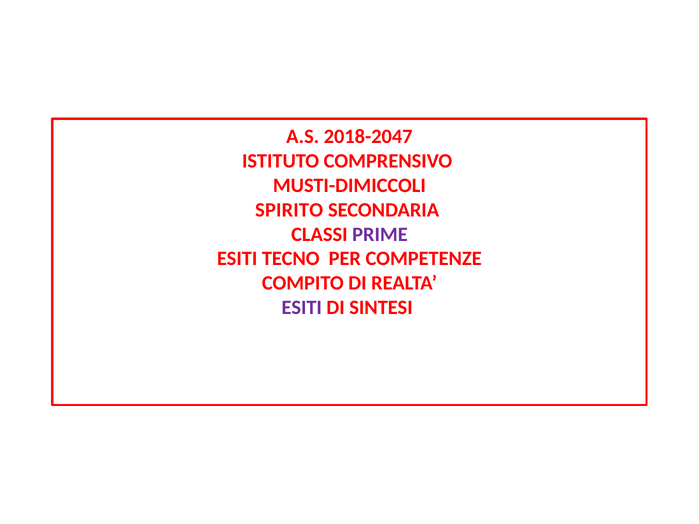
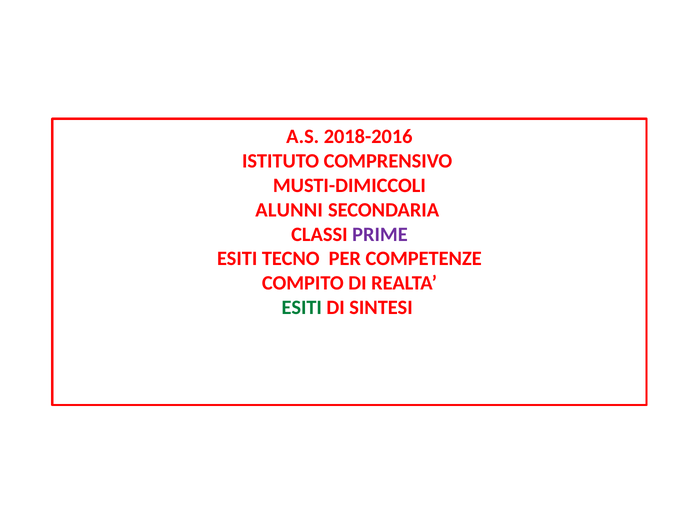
2018-2047: 2018-2047 -> 2018-2016
SPIRITO: SPIRITO -> ALUNNI
ESITI at (302, 308) colour: purple -> green
